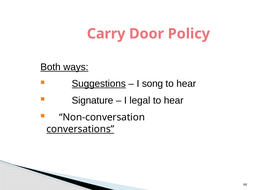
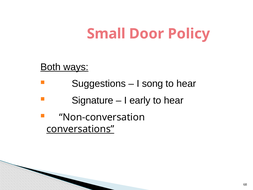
Carry: Carry -> Small
Suggestions underline: present -> none
legal: legal -> early
